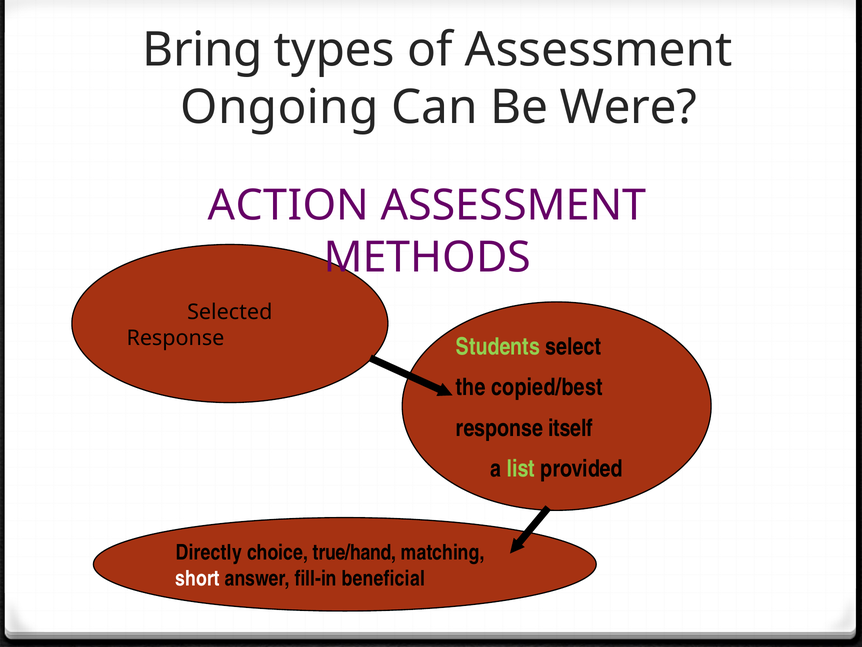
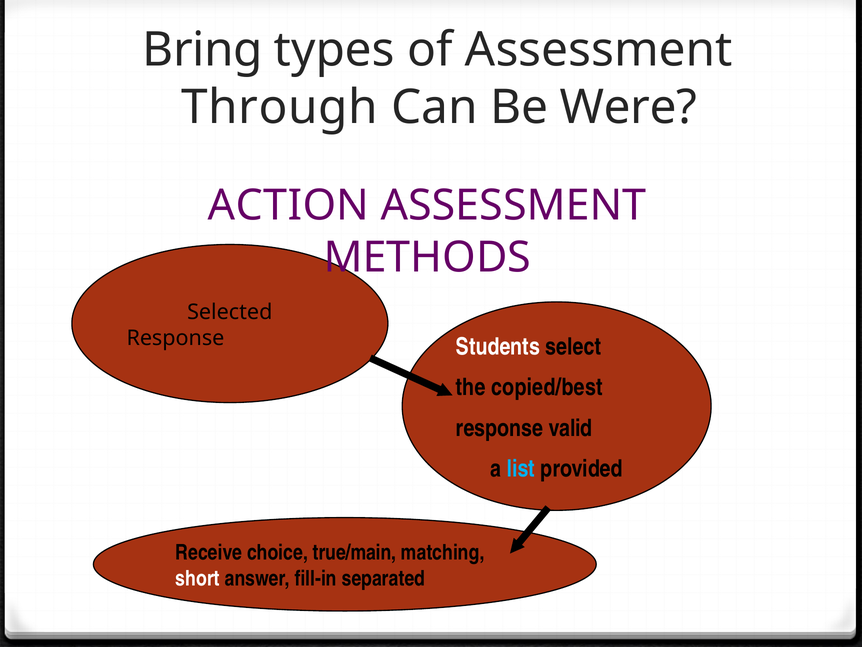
Ongoing: Ongoing -> Through
Students colour: light green -> white
itself: itself -> valid
list colour: light green -> light blue
Directly: Directly -> Receive
true/hand: true/hand -> true/main
beneficial: beneficial -> separated
